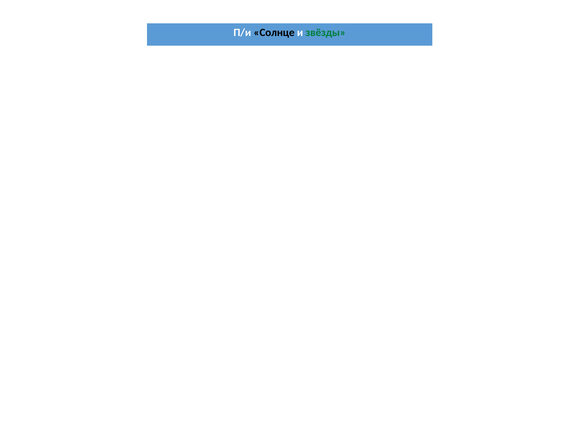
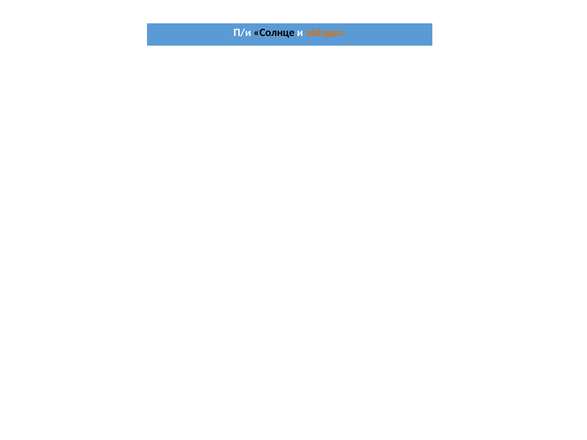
звёзды colour: green -> orange
